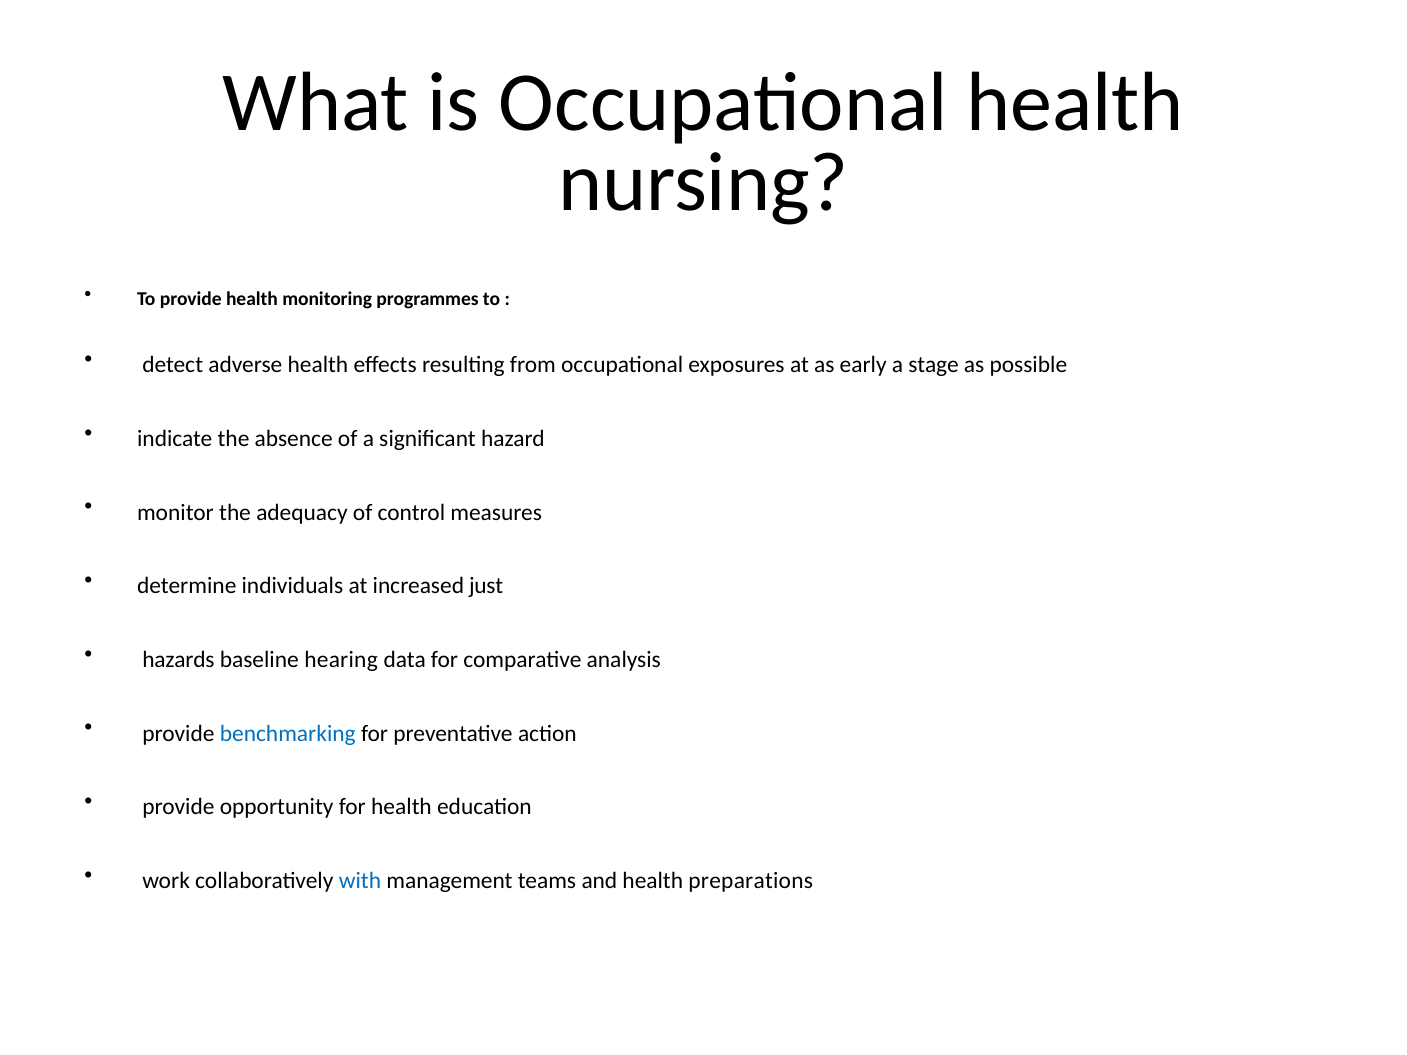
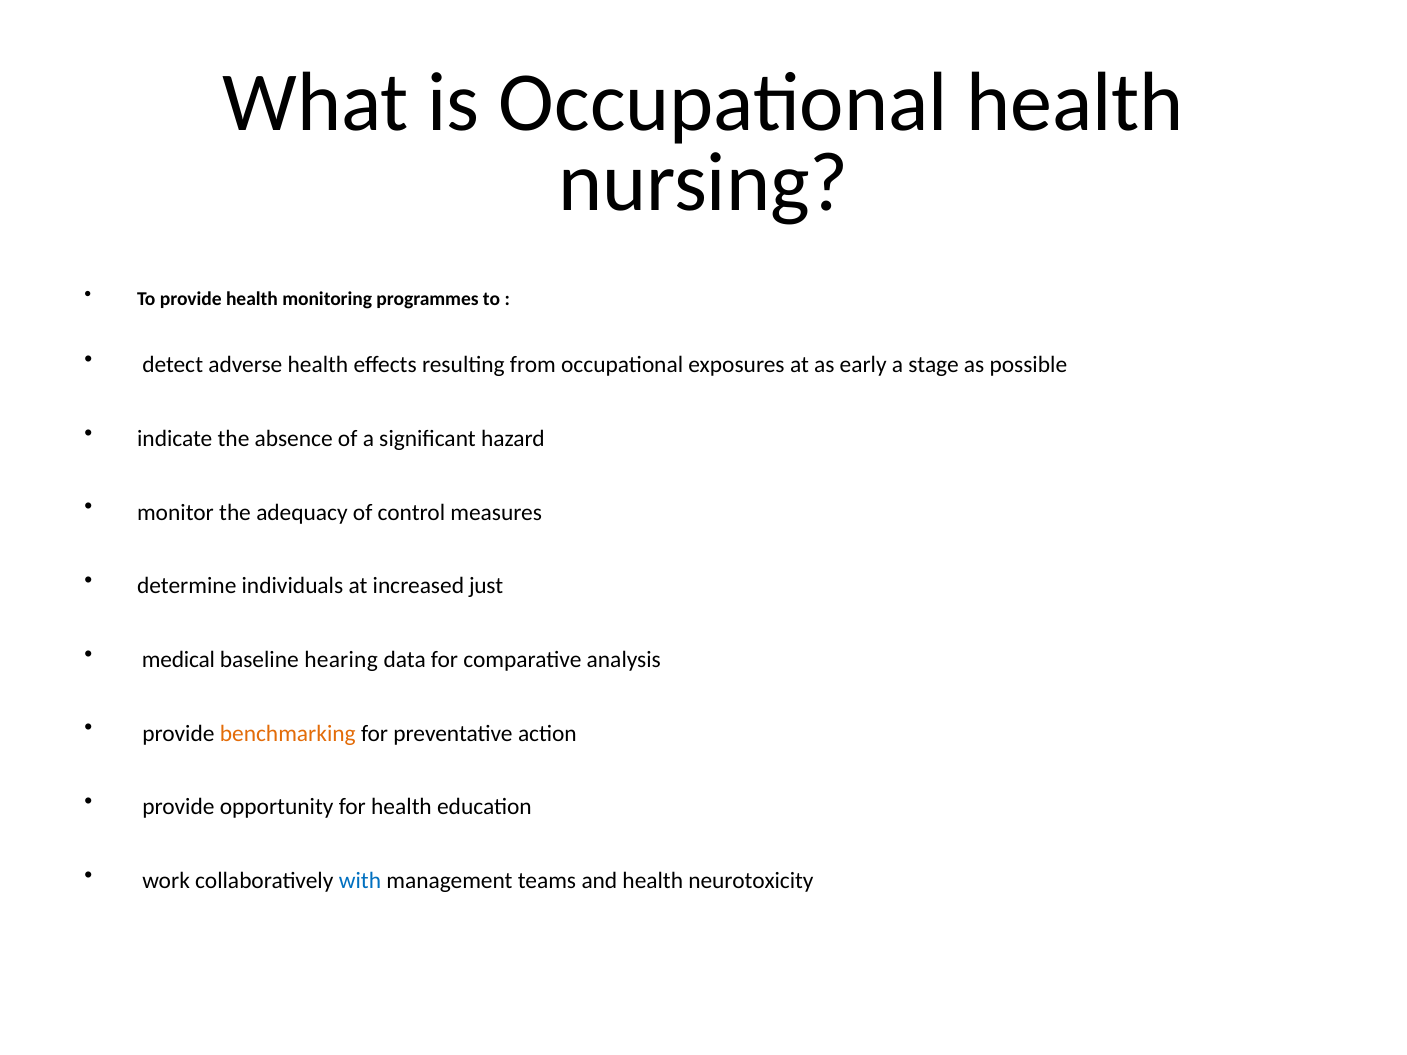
hazards: hazards -> medical
benchmarking colour: blue -> orange
preparations: preparations -> neurotoxicity
